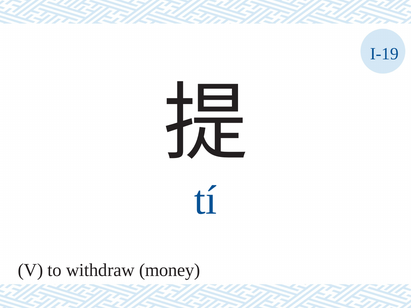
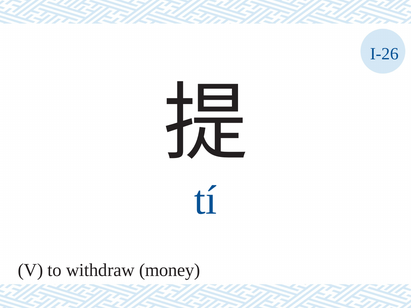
I-19: I-19 -> I-26
